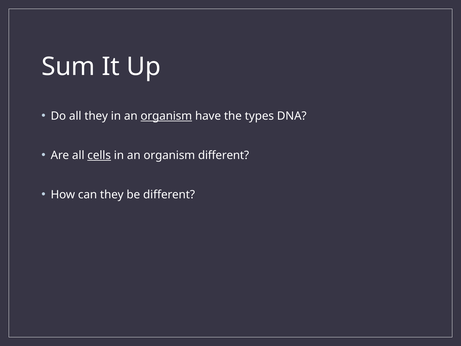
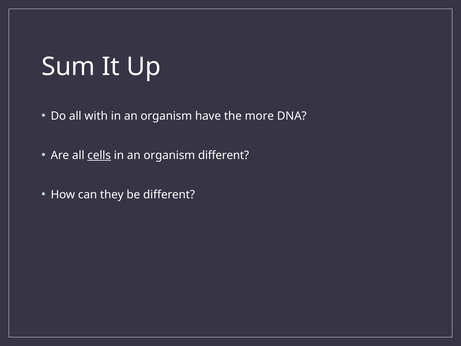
all they: they -> with
organism at (166, 116) underline: present -> none
types: types -> more
